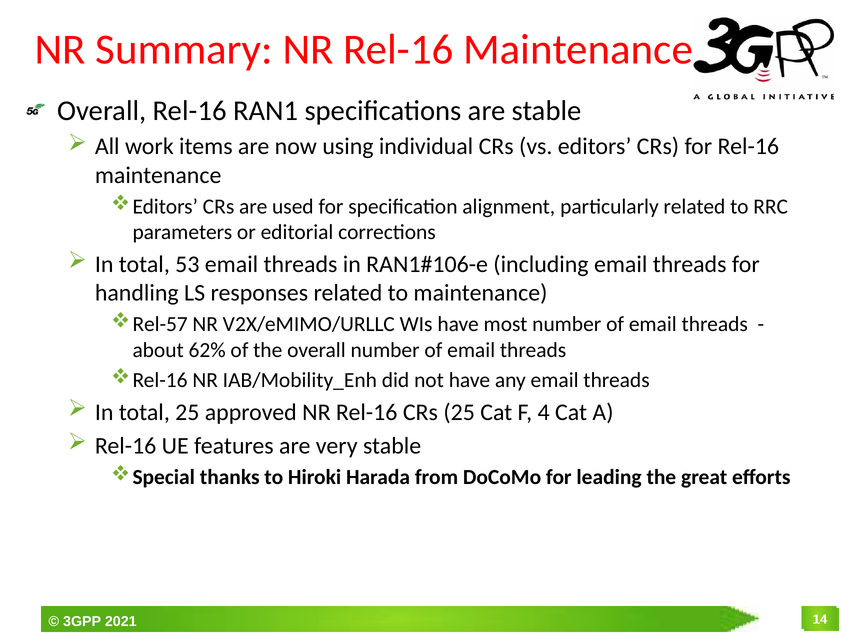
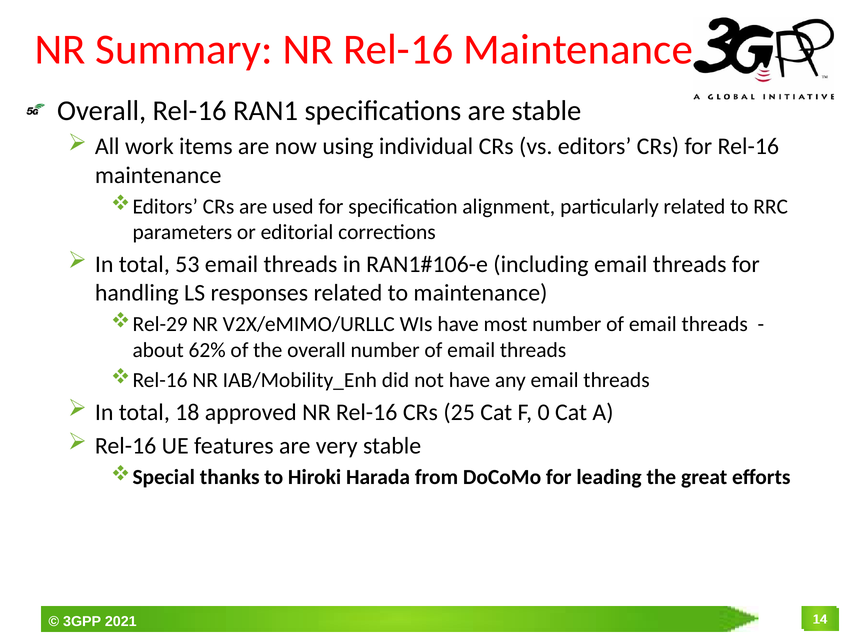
Rel-57: Rel-57 -> Rel-29
total 25: 25 -> 18
4: 4 -> 0
